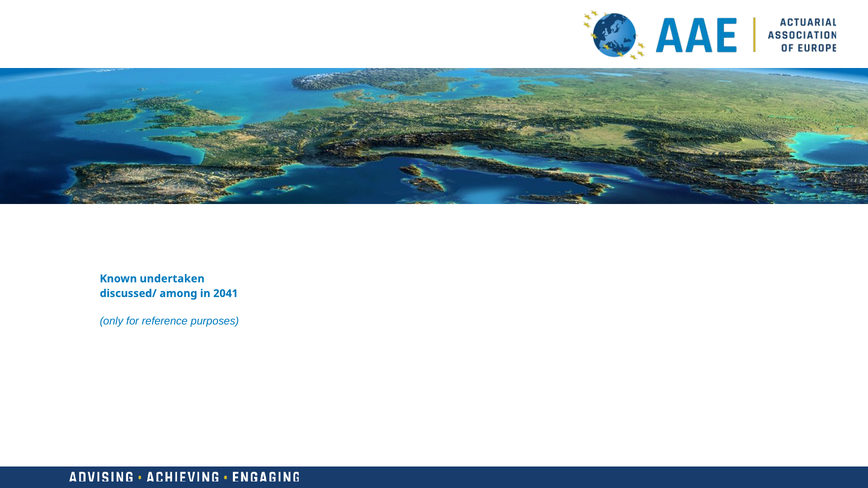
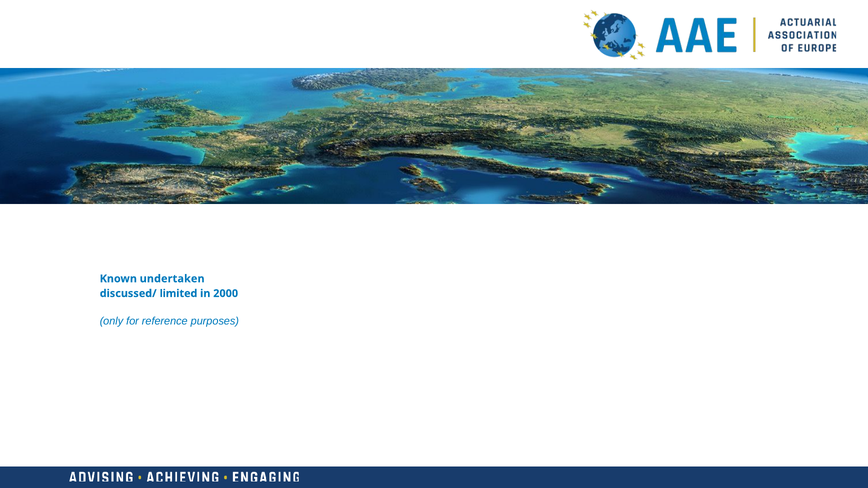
among: among -> limited
2041: 2041 -> 2000
